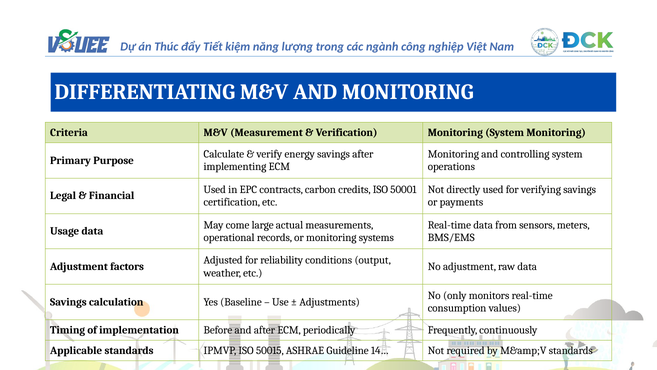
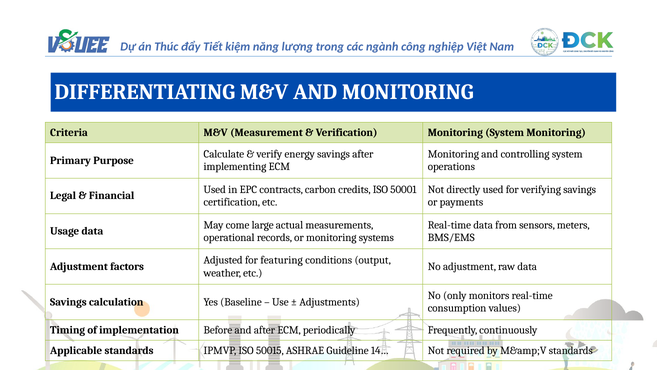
reliability: reliability -> featuring
